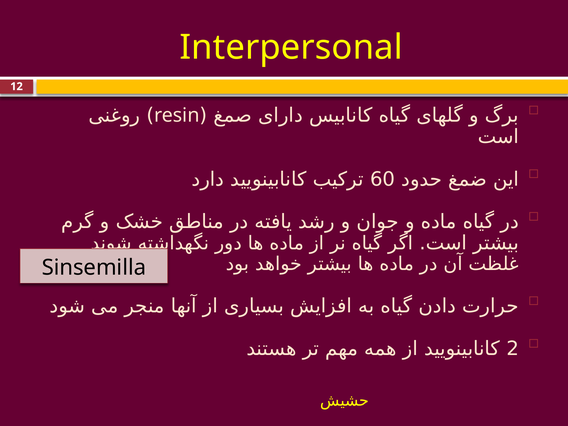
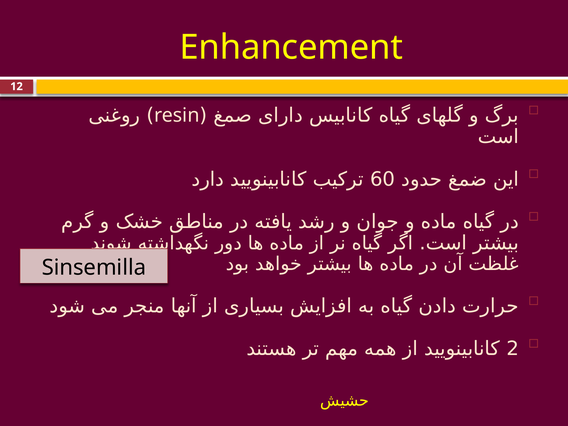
Interpersonal: Interpersonal -> Enhancement
